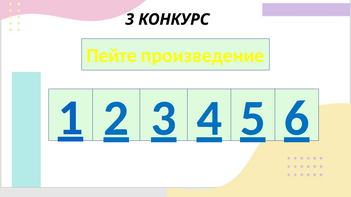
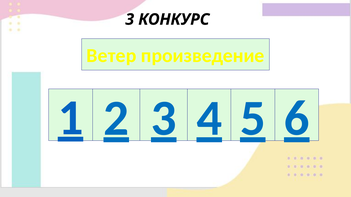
Пейте: Пейте -> Ветер
